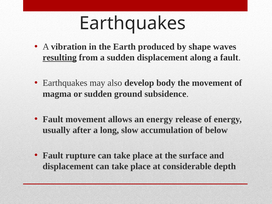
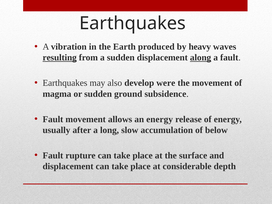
shape: shape -> heavy
along underline: none -> present
body: body -> were
